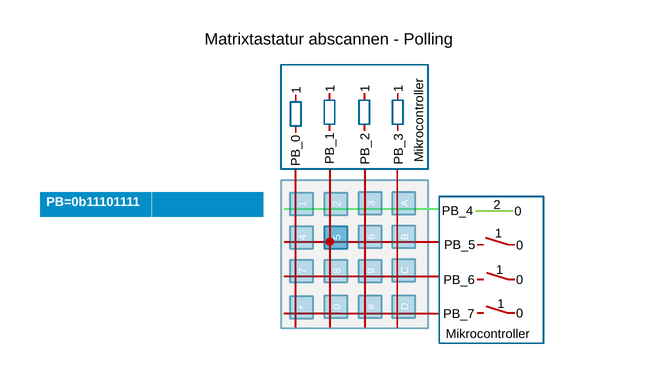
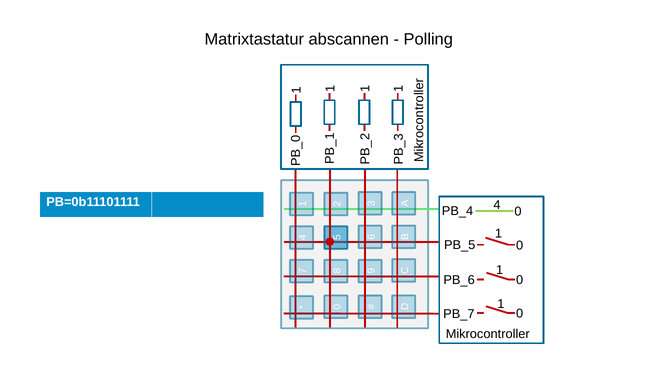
PB=0b11101111 2: 2 -> 4
